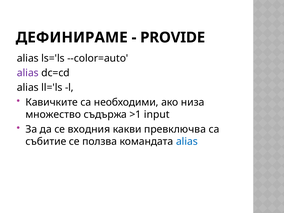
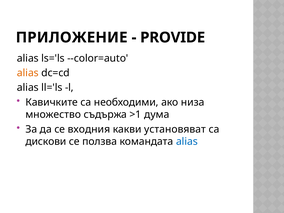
ДЕФИНИРАМЕ: ДЕФИНИРАМЕ -> ПРИЛОЖЕНИЕ
alias at (28, 73) colour: purple -> orange
input: input -> дума
превключва: превключва -> установяват
събитие: събитие -> дискови
